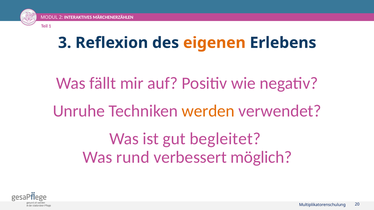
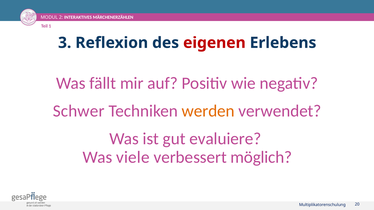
eigenen colour: orange -> red
Unruhe: Unruhe -> Schwer
begleitet: begleitet -> evaluiere
rund: rund -> viele
